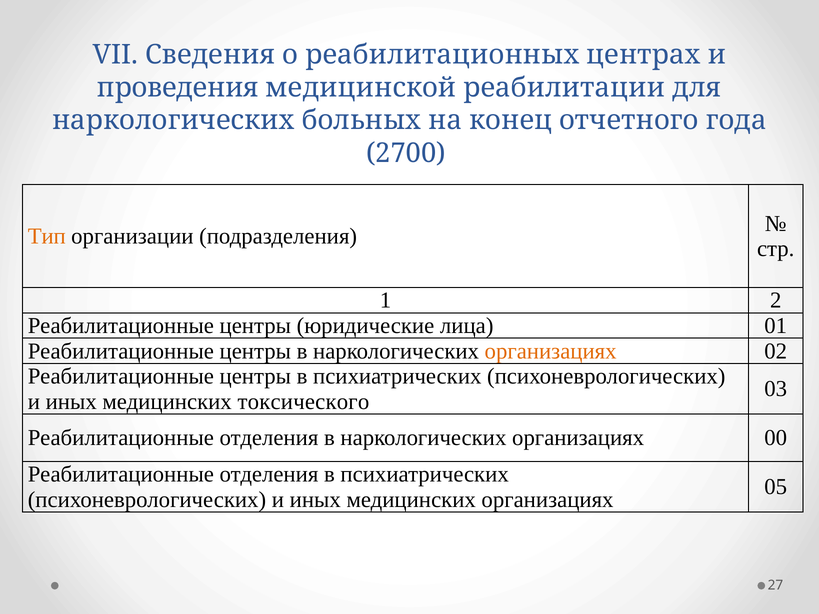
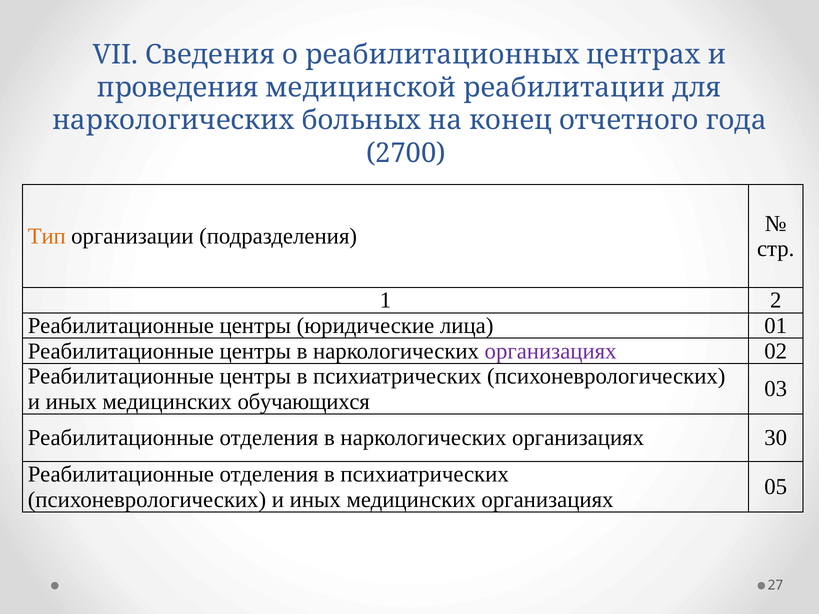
организациях at (551, 351) colour: orange -> purple
токсического: токсического -> обучающихся
00: 00 -> 30
